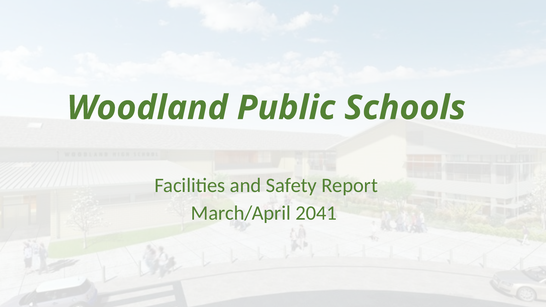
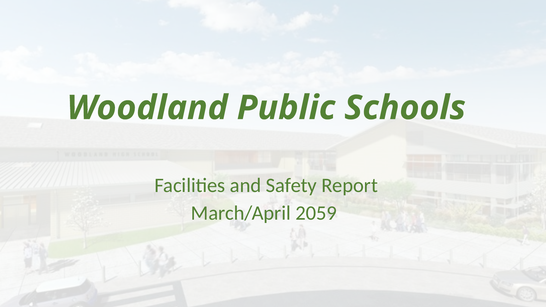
2041: 2041 -> 2059
